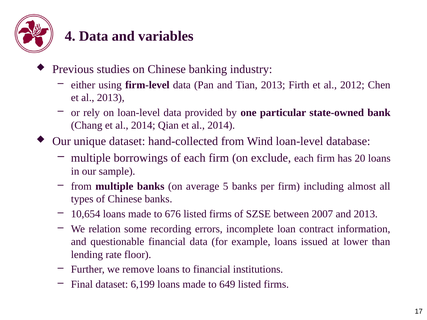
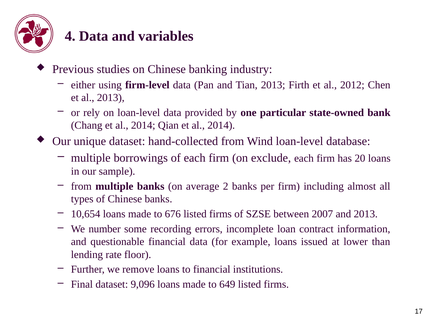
5: 5 -> 2
relation: relation -> number
6,199: 6,199 -> 9,096
